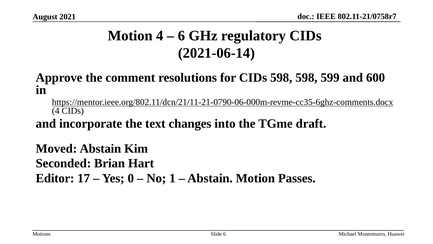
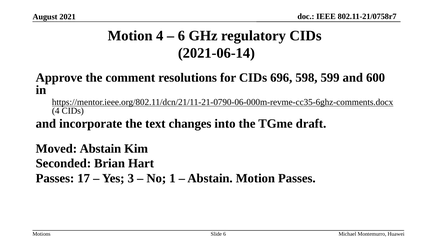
CIDs 598: 598 -> 696
Editor at (55, 178): Editor -> Passes
0: 0 -> 3
